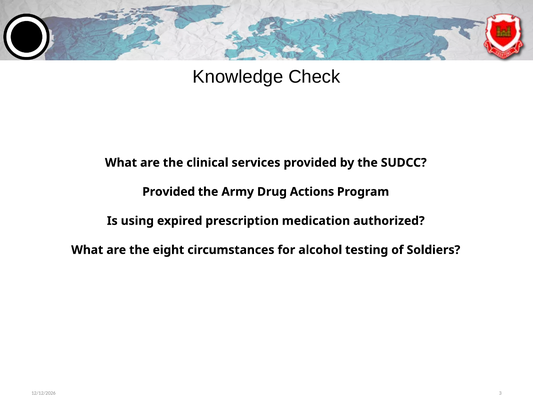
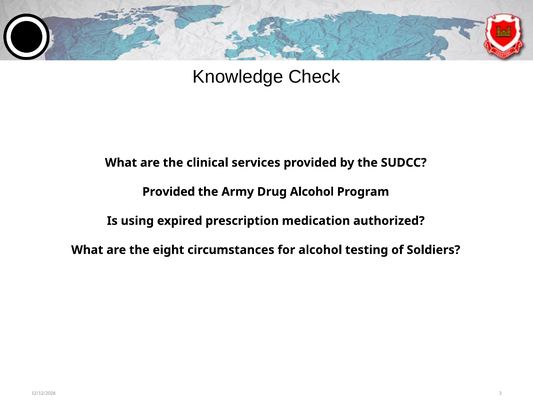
Drug Actions: Actions -> Alcohol
